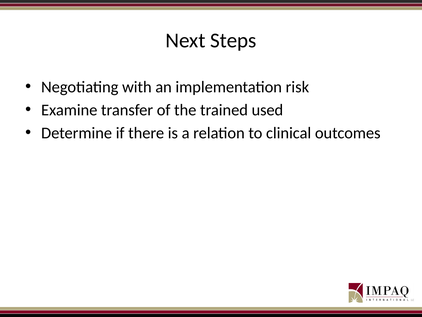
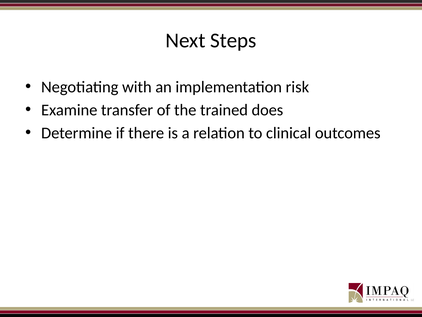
used: used -> does
